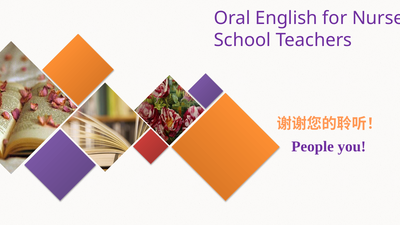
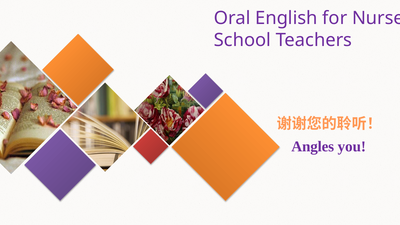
People: People -> Angles
